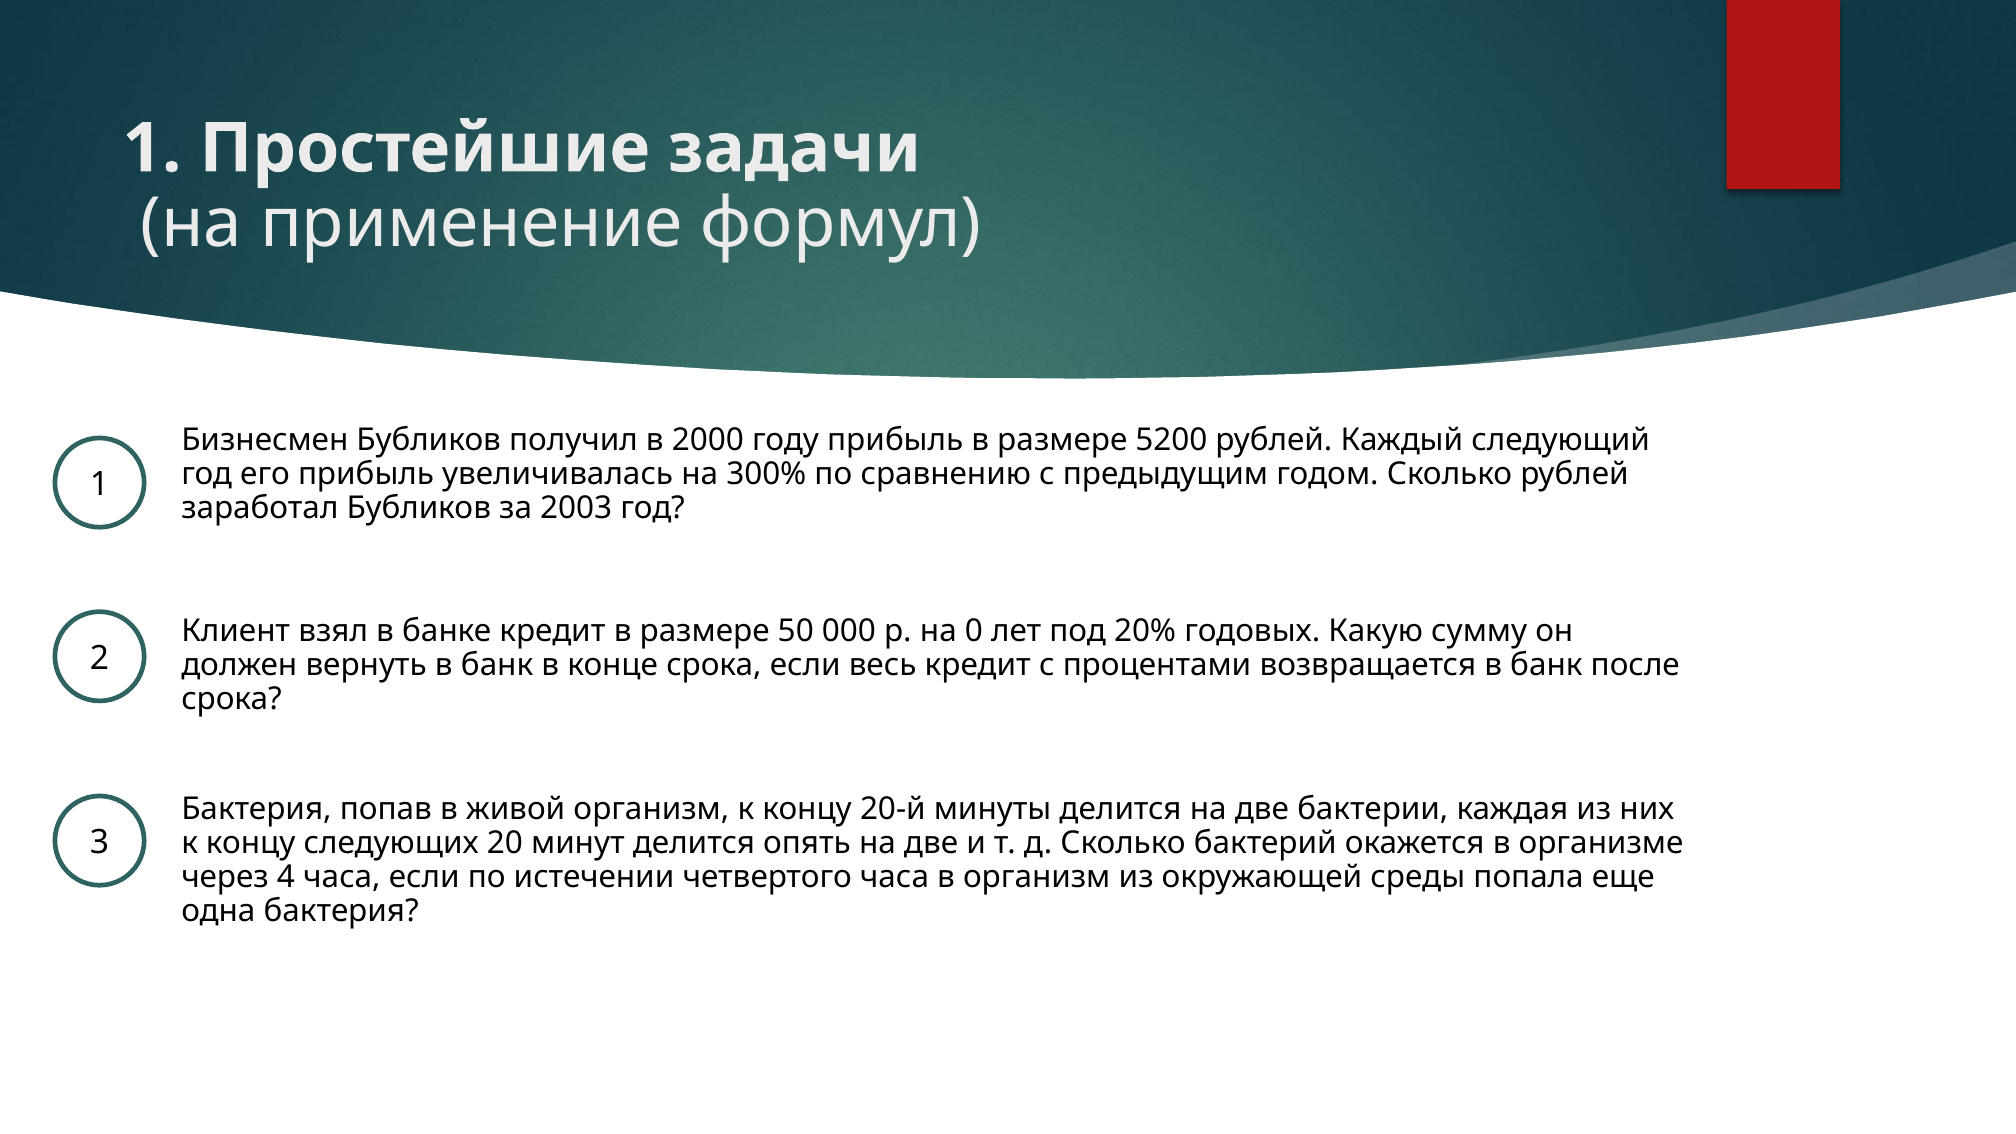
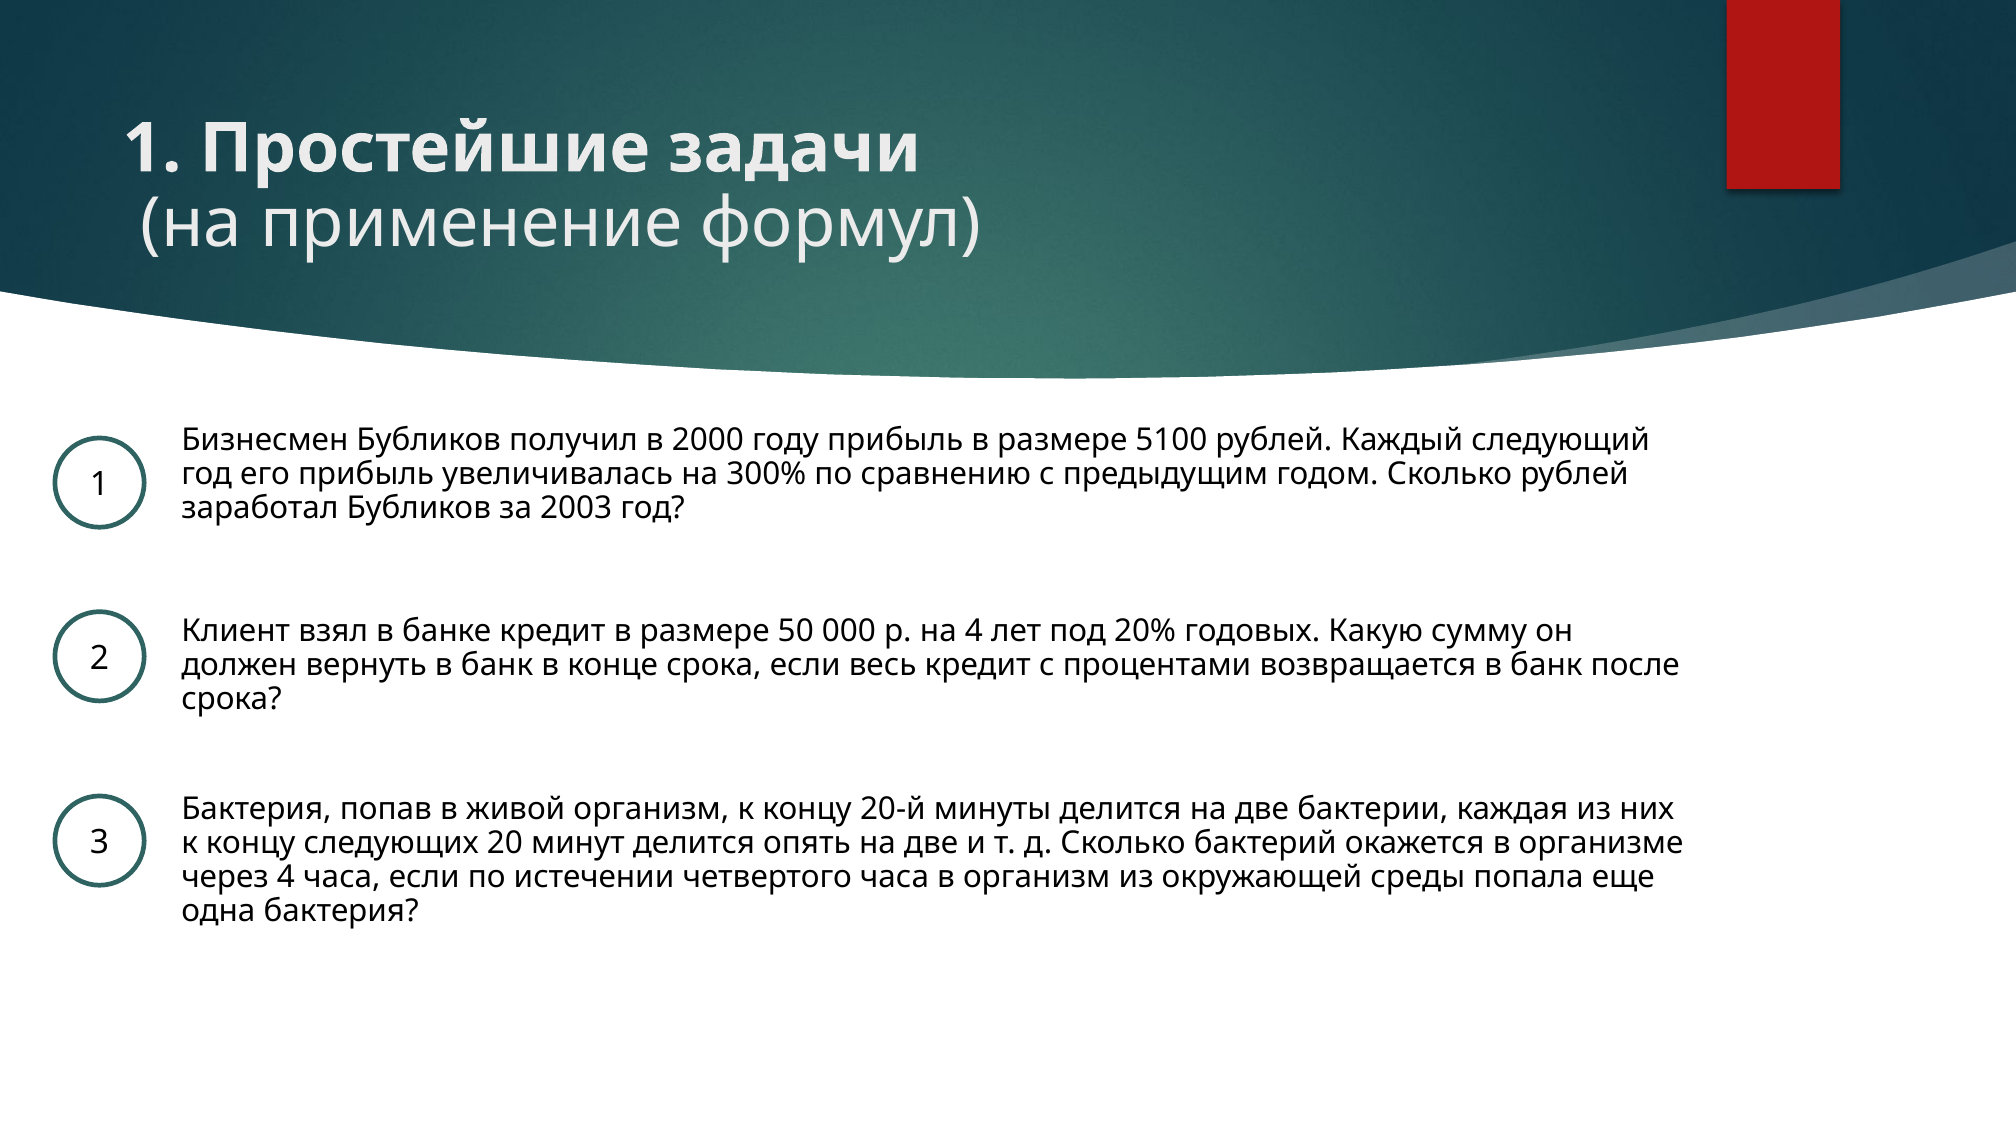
5200: 5200 -> 5100
на 0: 0 -> 4
